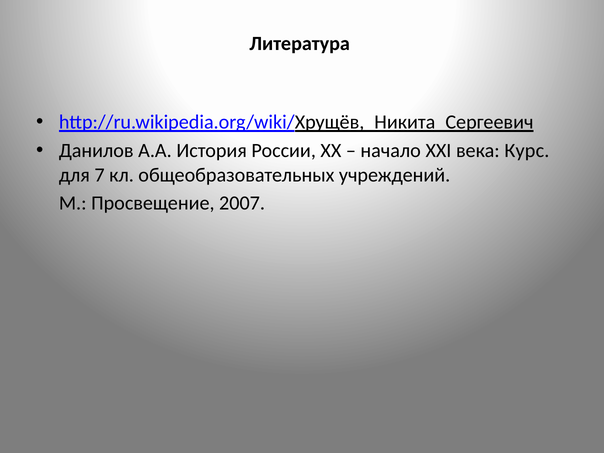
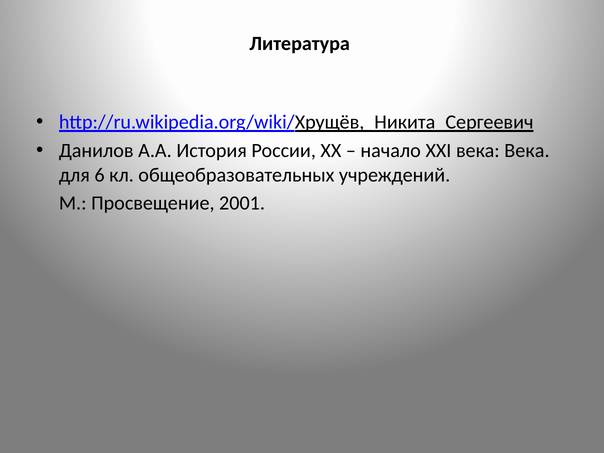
века Курс: Курс -> Века
7: 7 -> 6
2007: 2007 -> 2001
